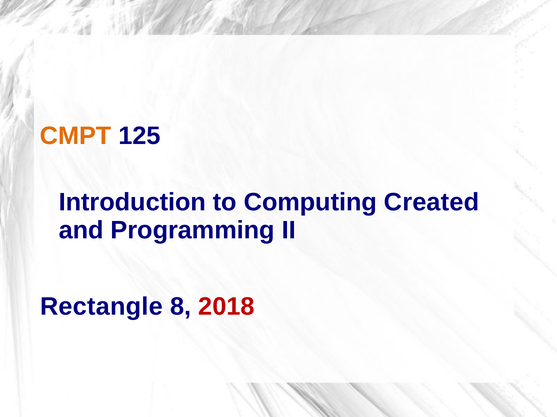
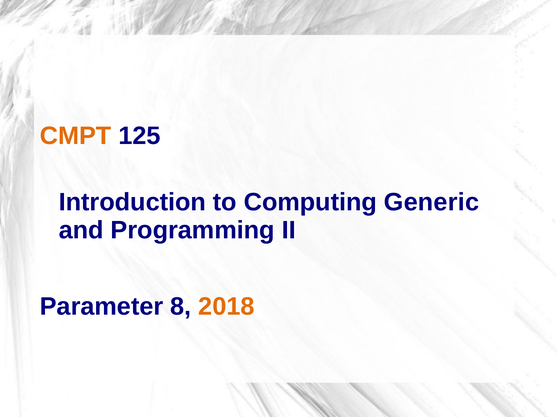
Created: Created -> Generic
Rectangle: Rectangle -> Parameter
2018 colour: red -> orange
